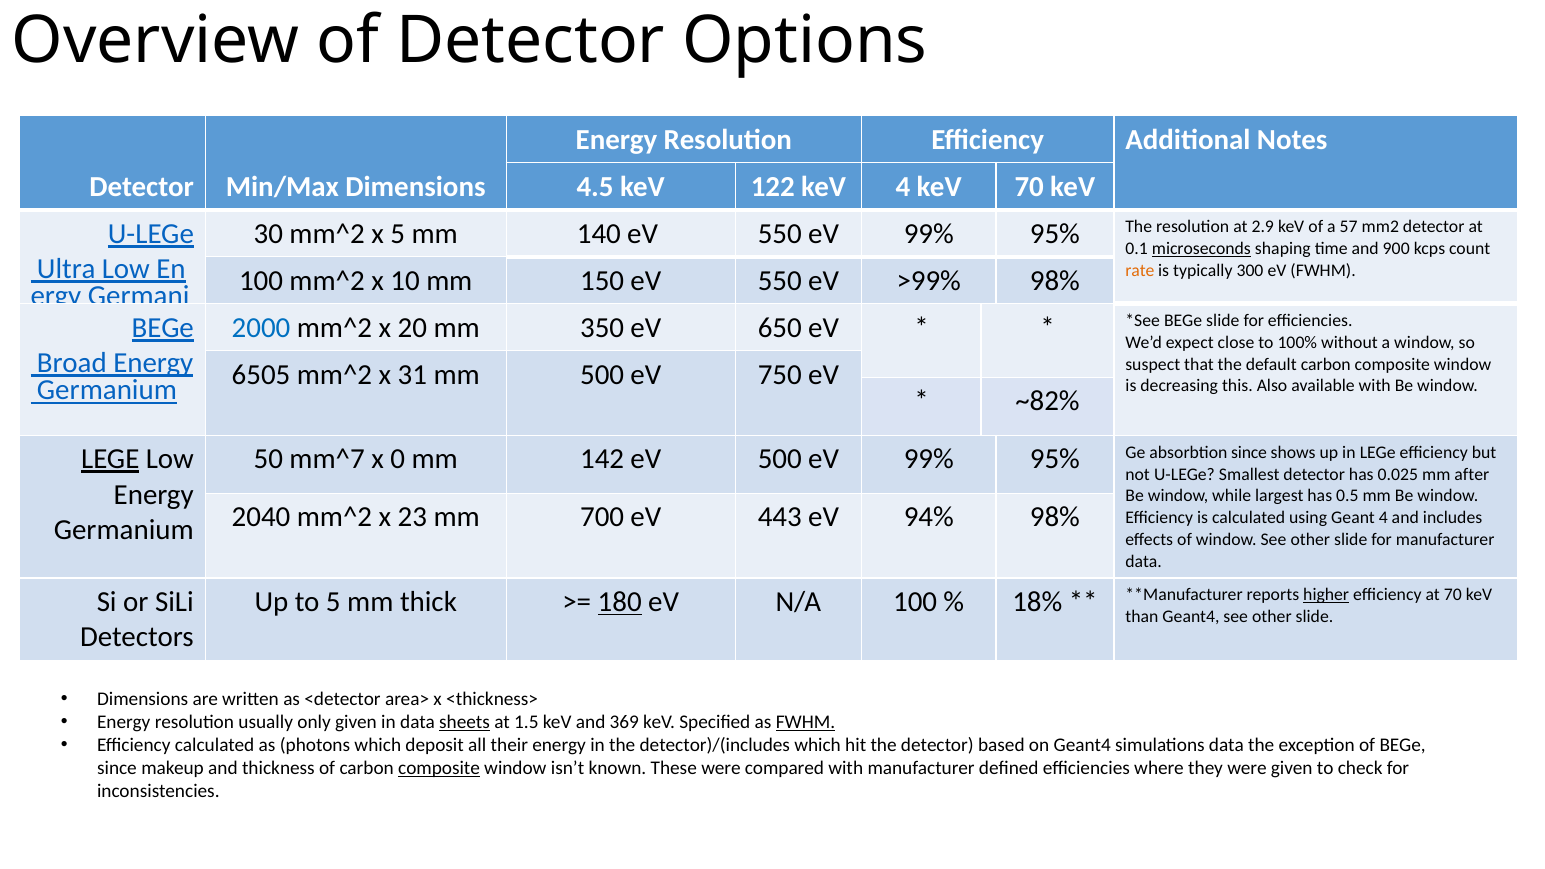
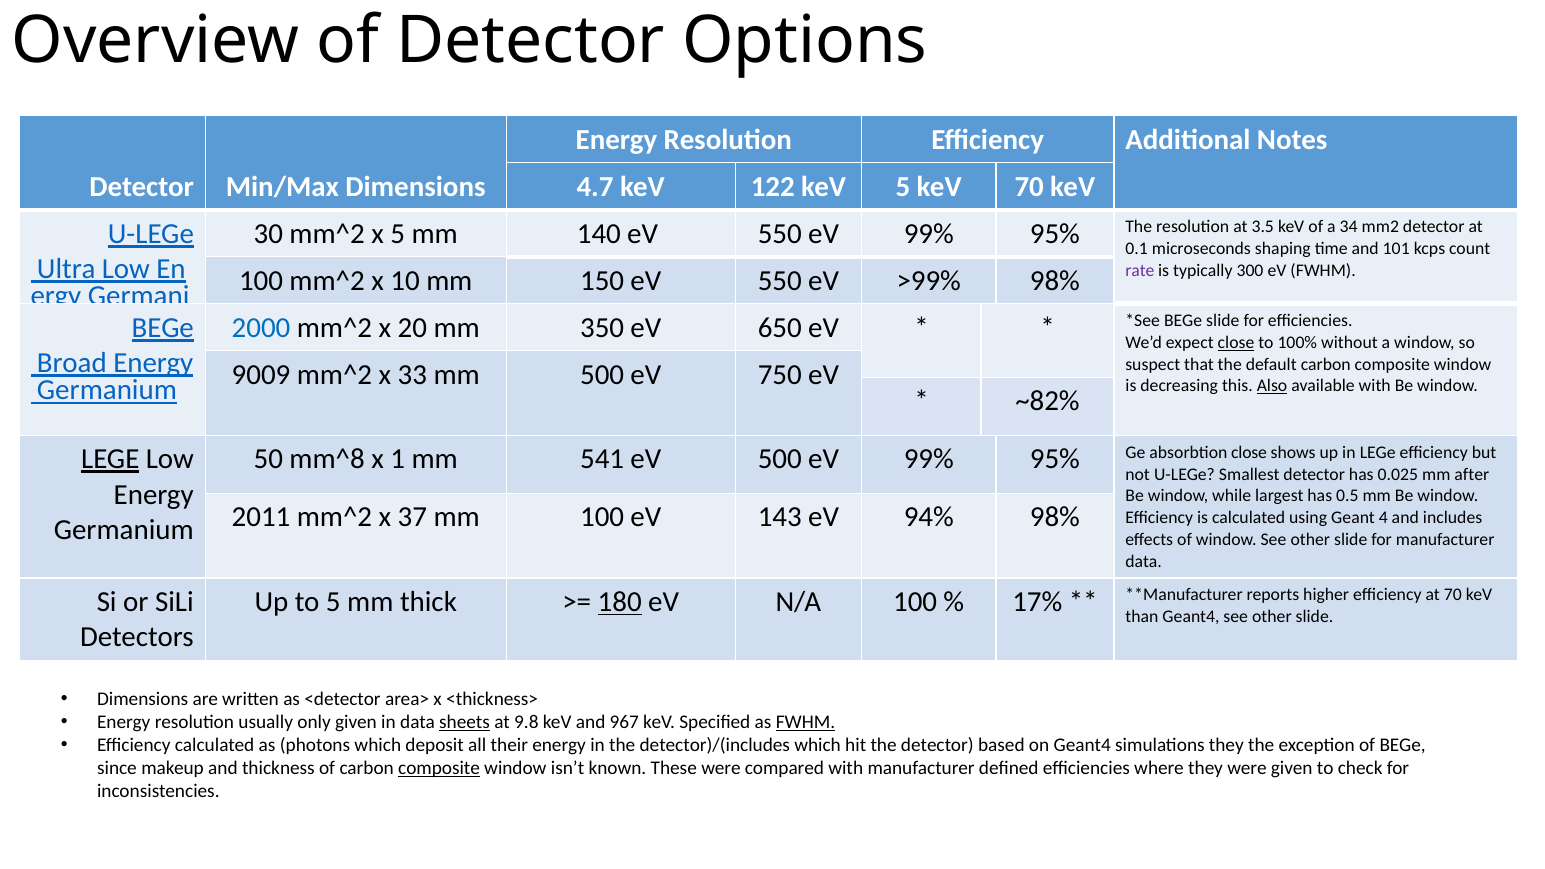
4.5: 4.5 -> 4.7
keV 4: 4 -> 5
2.9: 2.9 -> 3.5
57: 57 -> 34
microseconds underline: present -> none
900: 900 -> 101
rate colour: orange -> purple
close at (1236, 342) underline: none -> present
6505: 6505 -> 9009
31: 31 -> 33
Also underline: none -> present
mm^7: mm^7 -> mm^8
0: 0 -> 1
142: 142 -> 541
absorbtion since: since -> close
2040: 2040 -> 2011
23: 23 -> 37
mm 700: 700 -> 100
443: 443 -> 143
18%: 18% -> 17%
higher underline: present -> none
1.5: 1.5 -> 9.8
369: 369 -> 967
simulations data: data -> they
